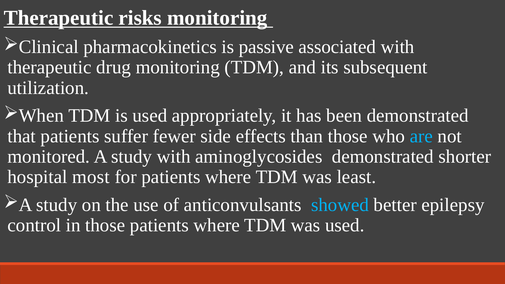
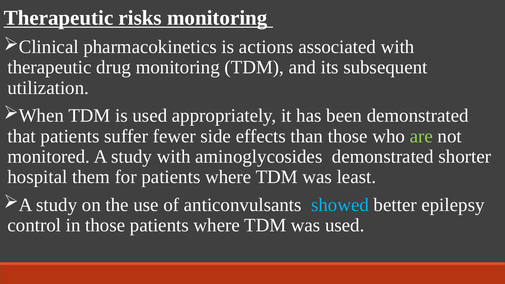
passive: passive -> actions
are colour: light blue -> light green
most: most -> them
